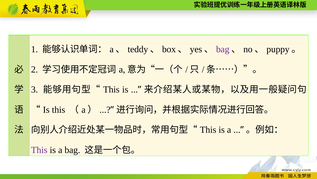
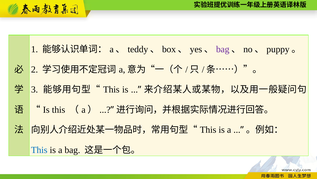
This at (39, 150) colour: purple -> blue
